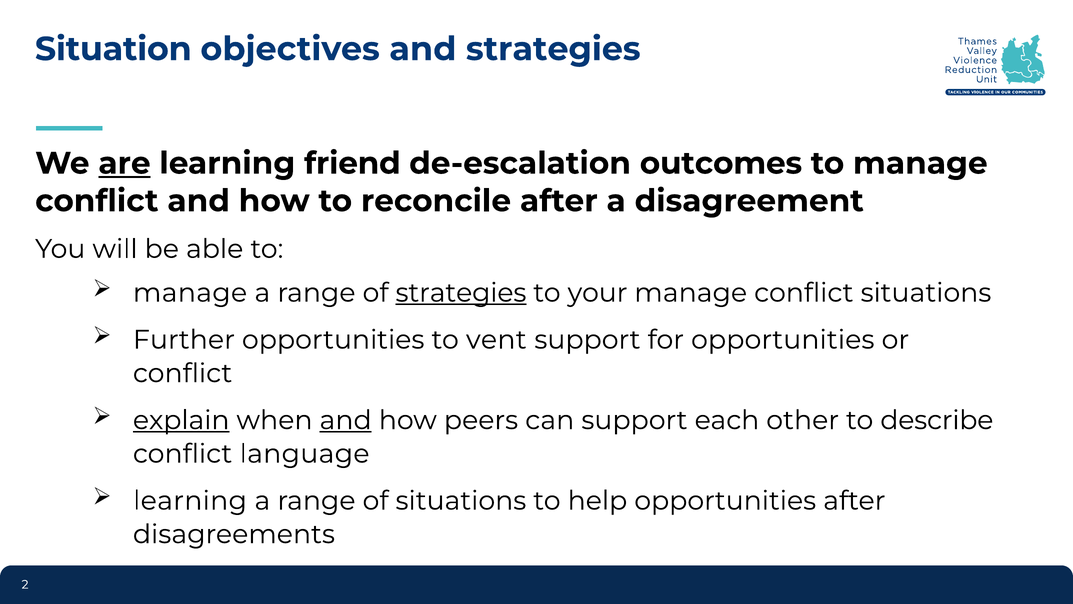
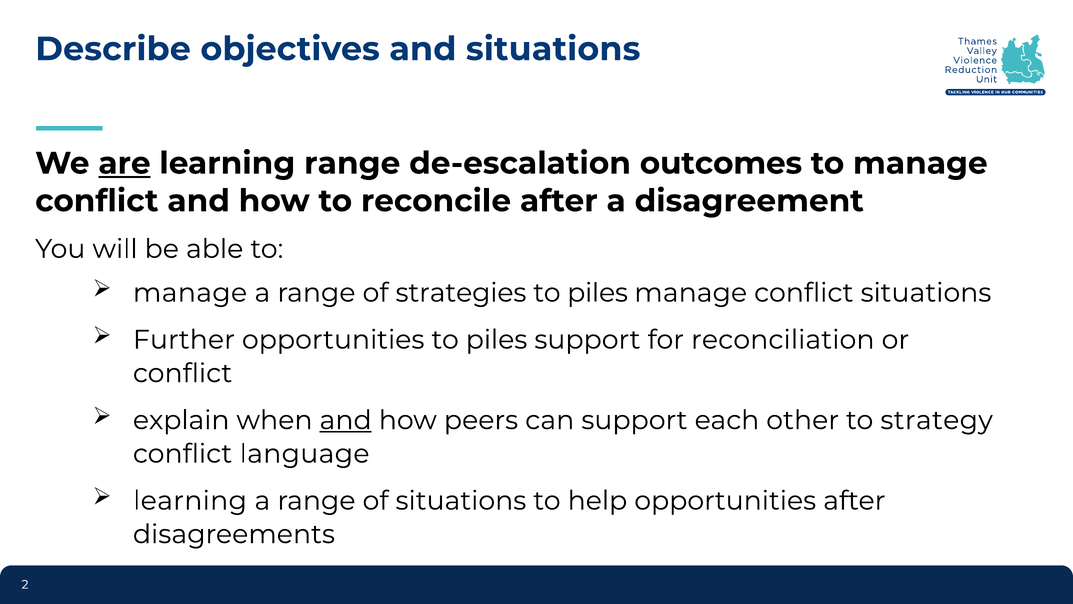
Situation: Situation -> Describe
and strategies: strategies -> situations
learning friend: friend -> range
strategies at (461, 293) underline: present -> none
your at (598, 293): your -> piles
opportunities to vent: vent -> piles
for opportunities: opportunities -> reconciliation
explain underline: present -> none
describe: describe -> strategy
